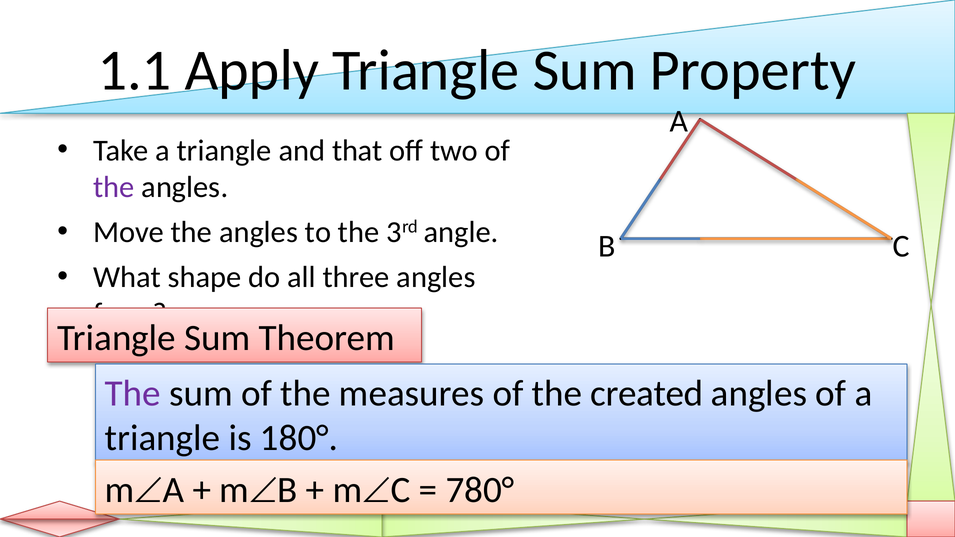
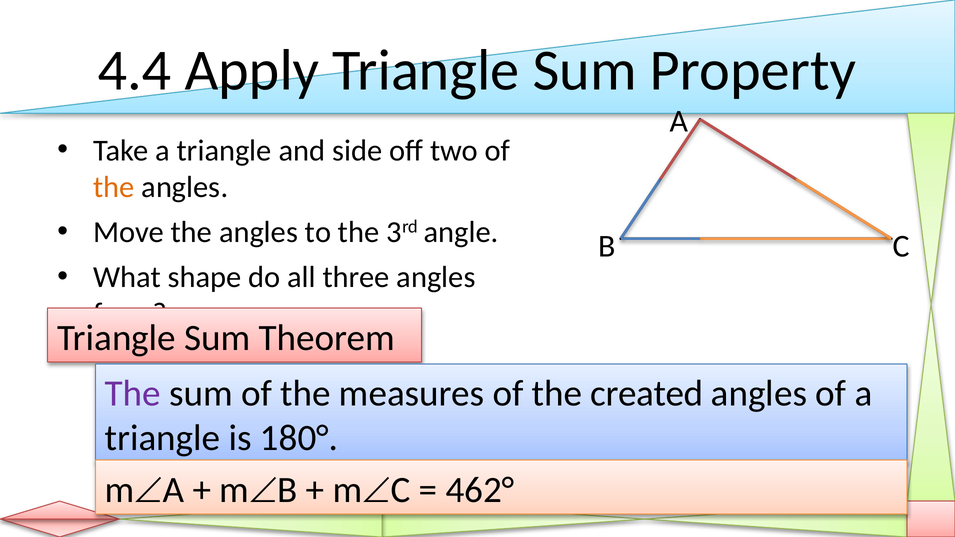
1.1: 1.1 -> 4.4
that: that -> side
the at (114, 187) colour: purple -> orange
780°: 780° -> 462°
